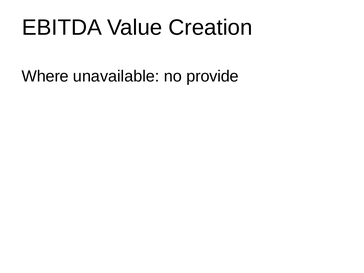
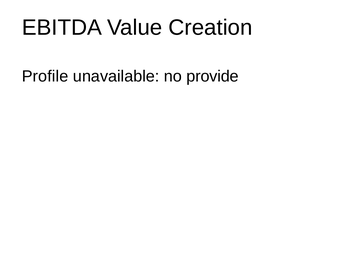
Where: Where -> Profile
